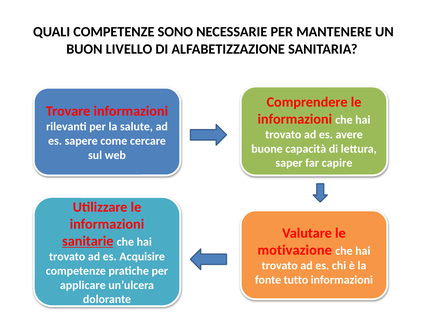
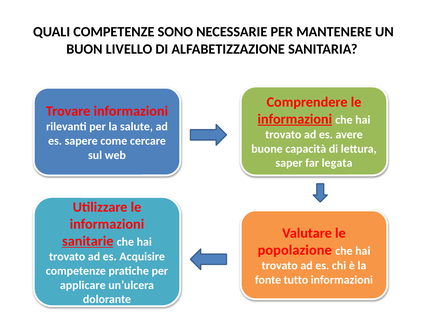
informazioni at (295, 119) underline: none -> present
capire: capire -> legata
motivazione: motivazione -> popolazione
